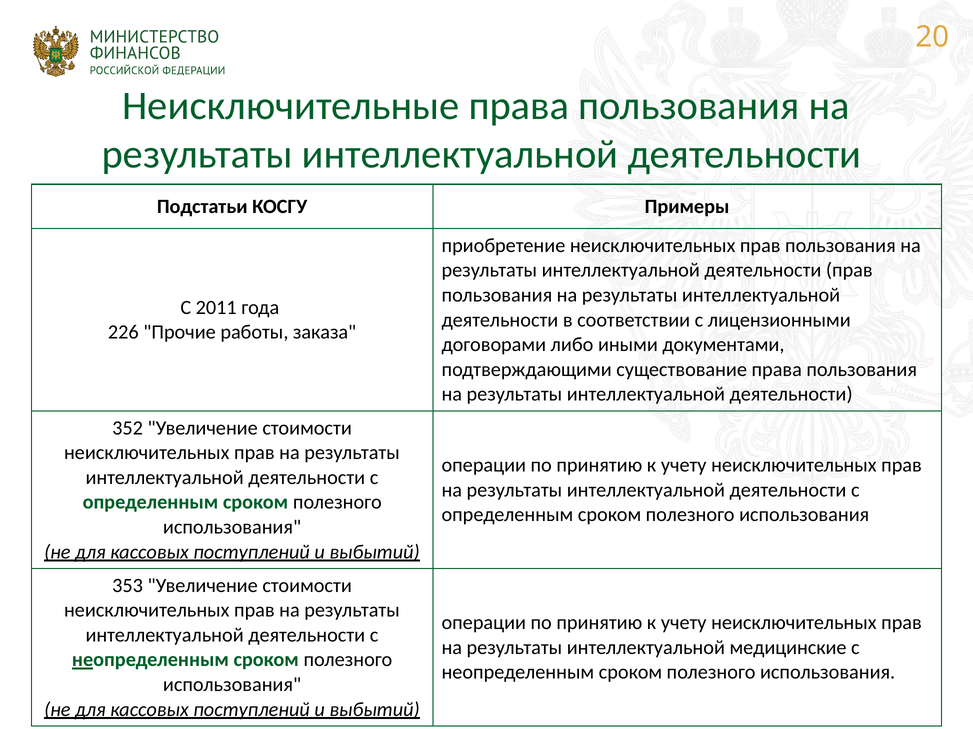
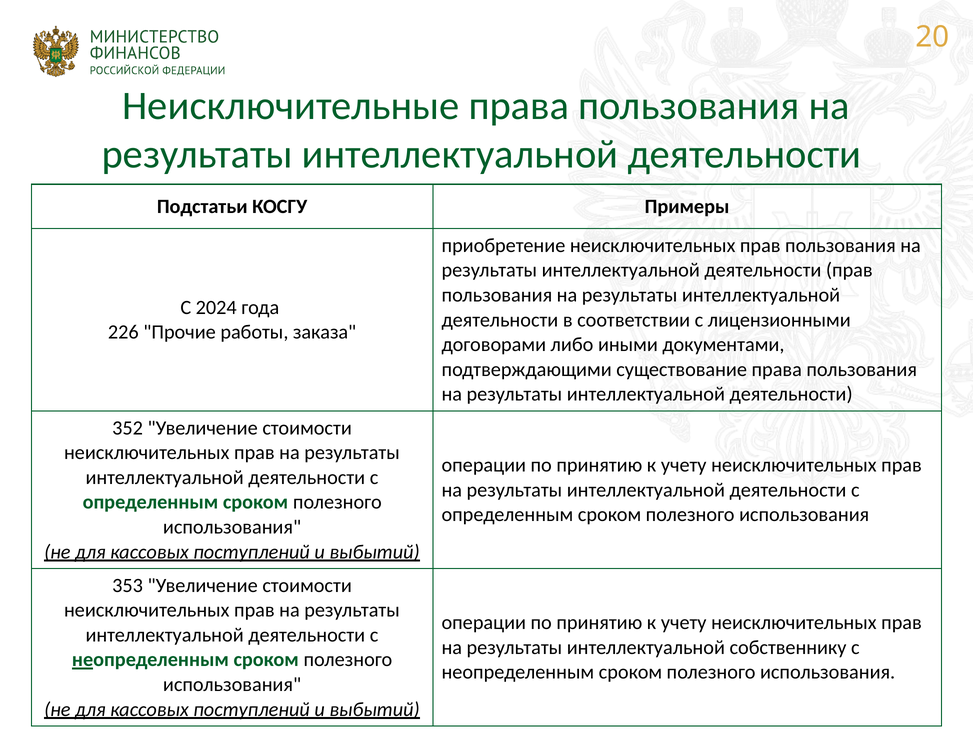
2011: 2011 -> 2024
медицинские: медицинские -> собственнику
